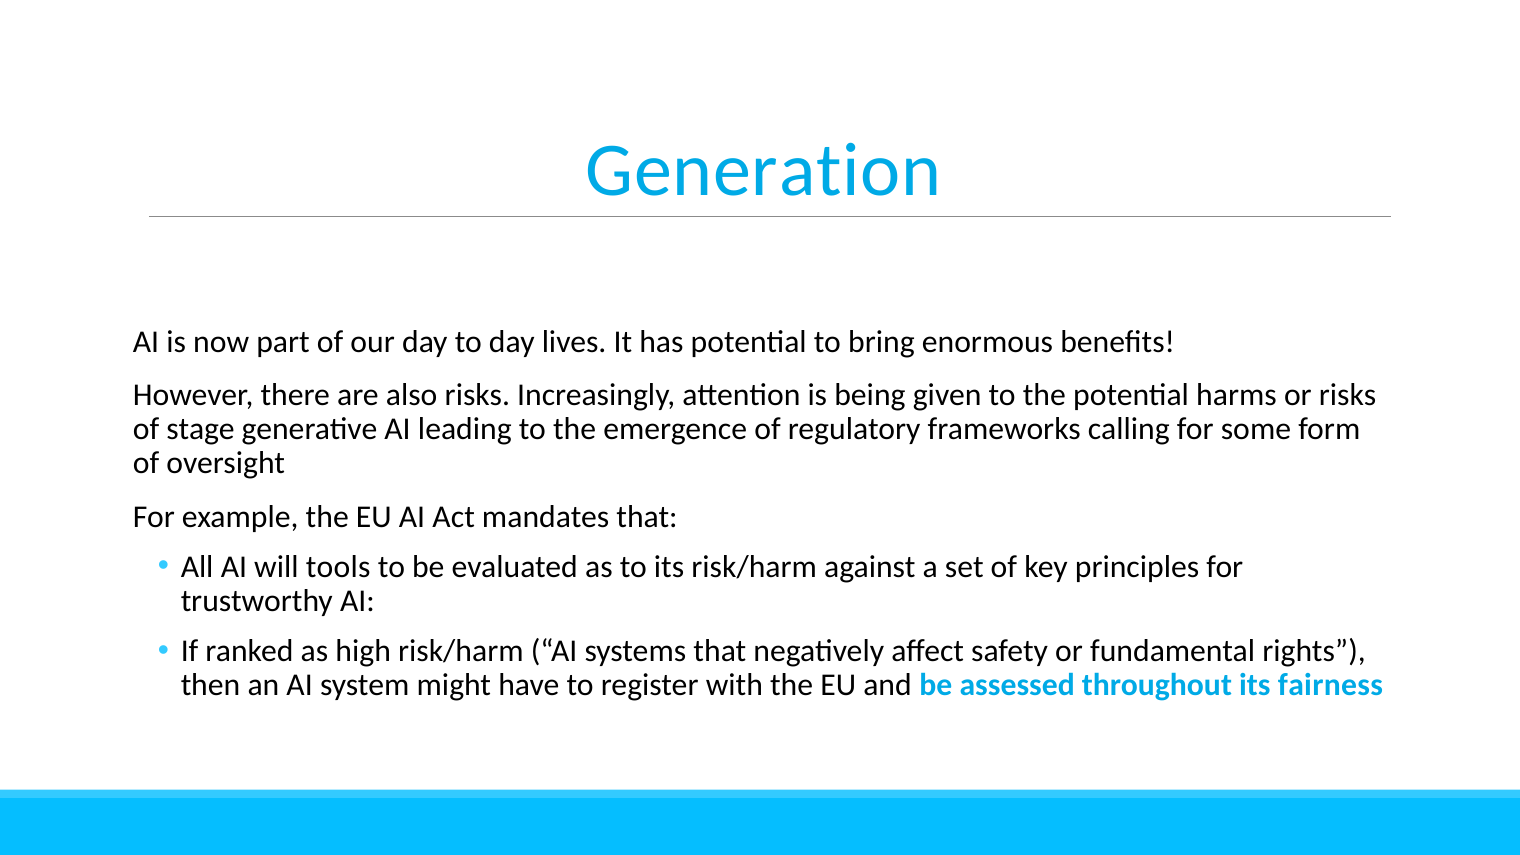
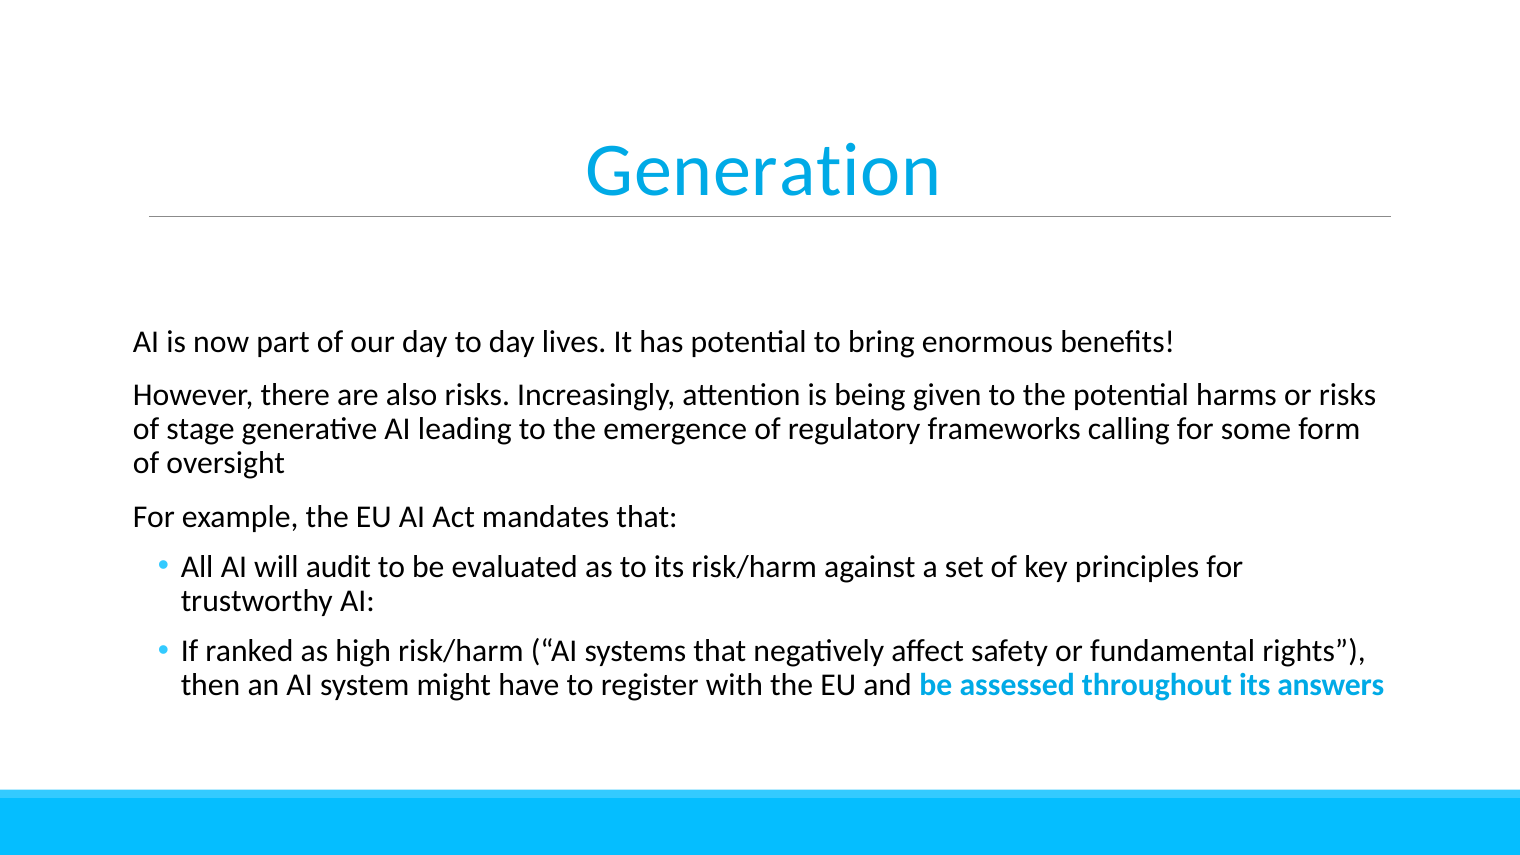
tools: tools -> audit
fairness: fairness -> answers
